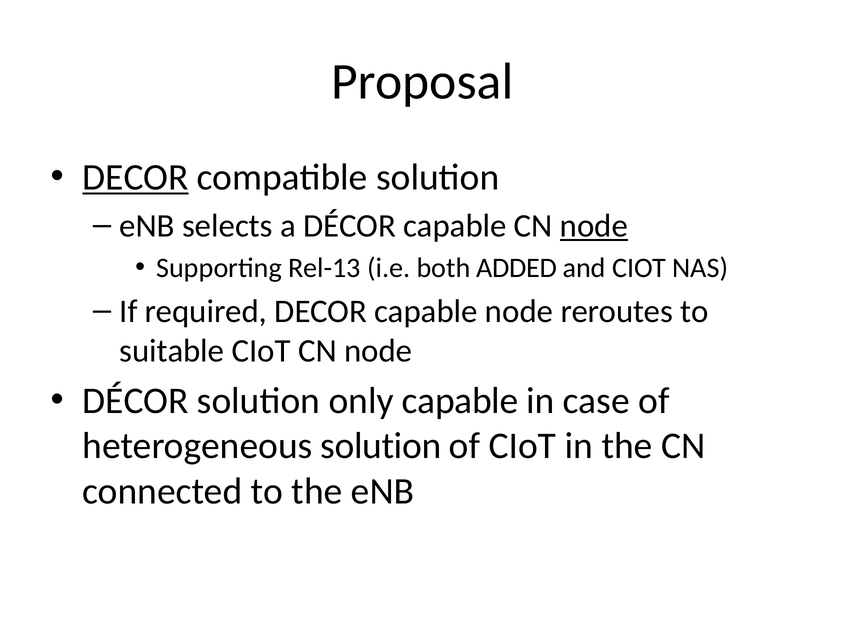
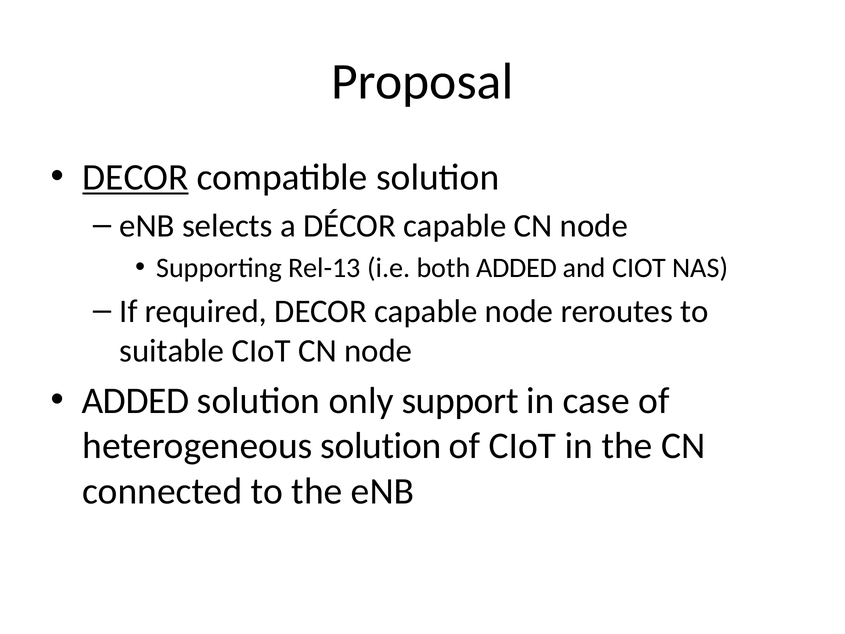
node at (594, 226) underline: present -> none
DÉCOR at (135, 401): DÉCOR -> ADDED
only capable: capable -> support
